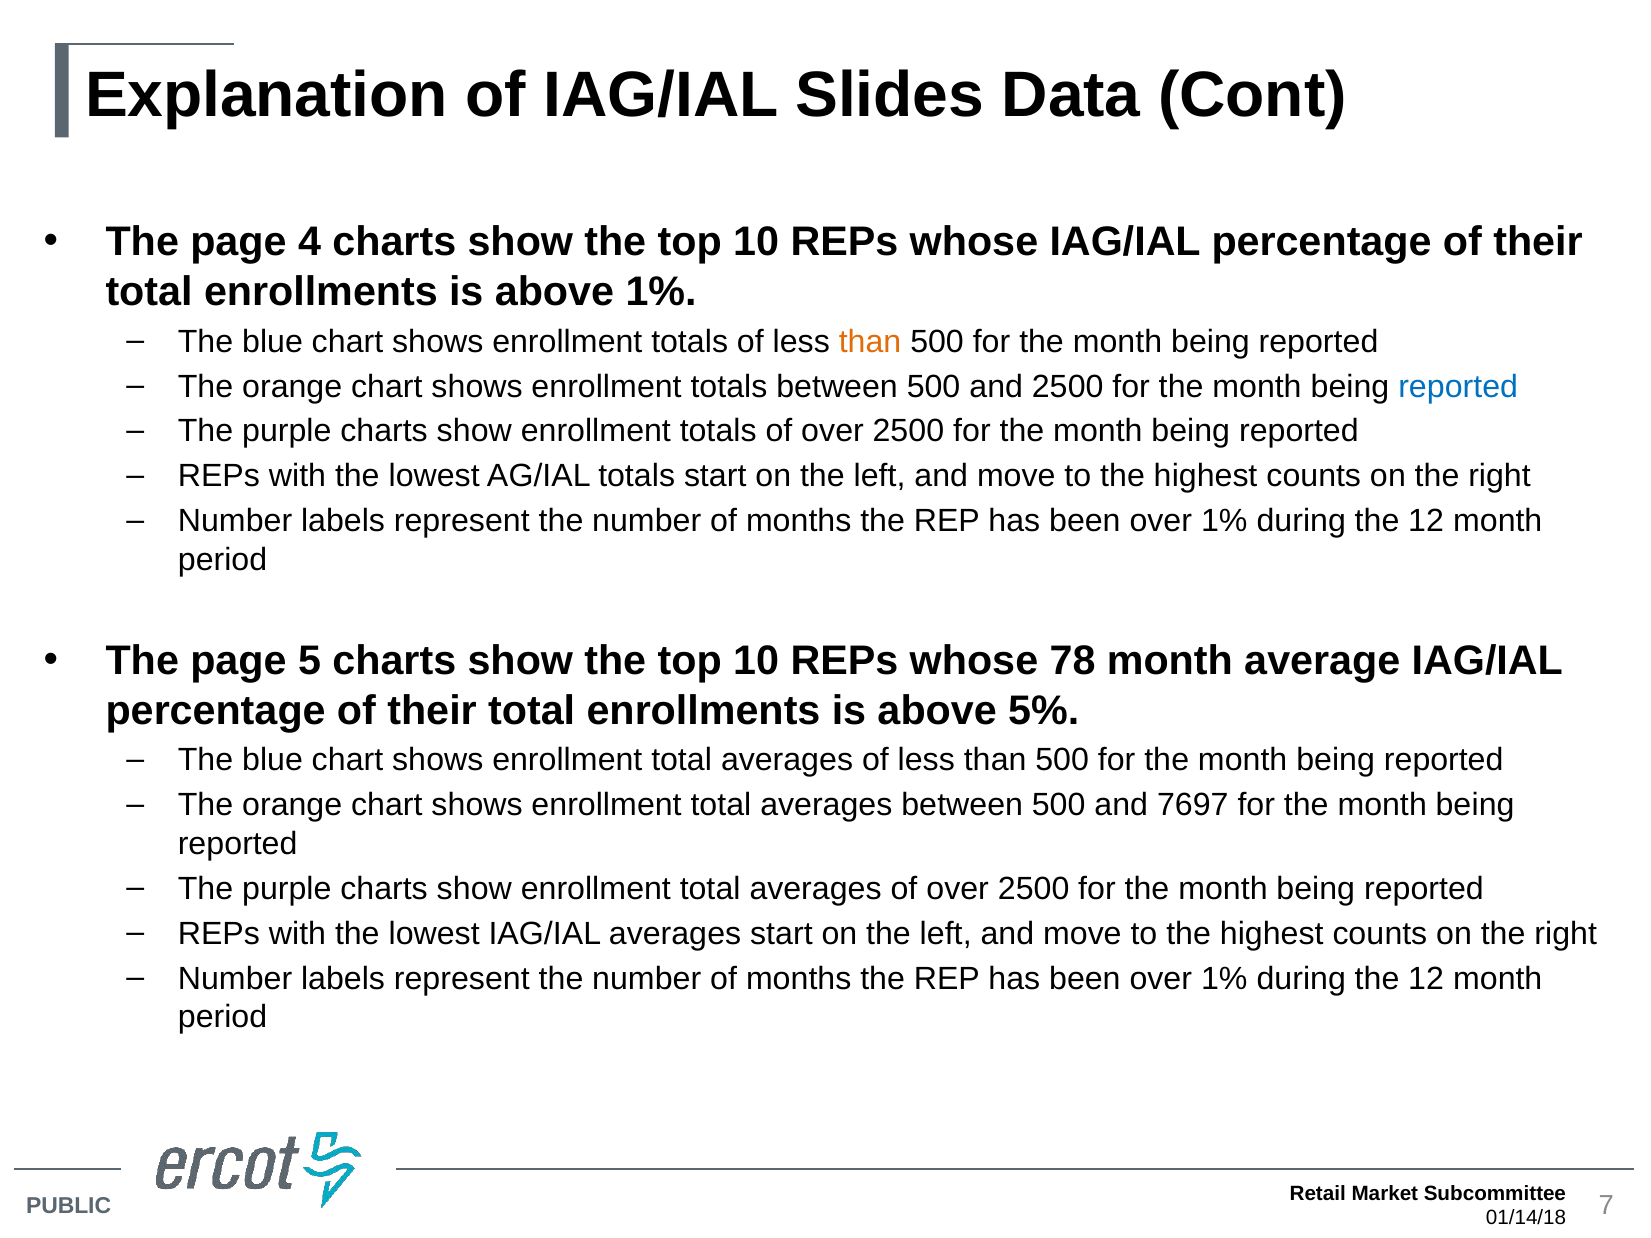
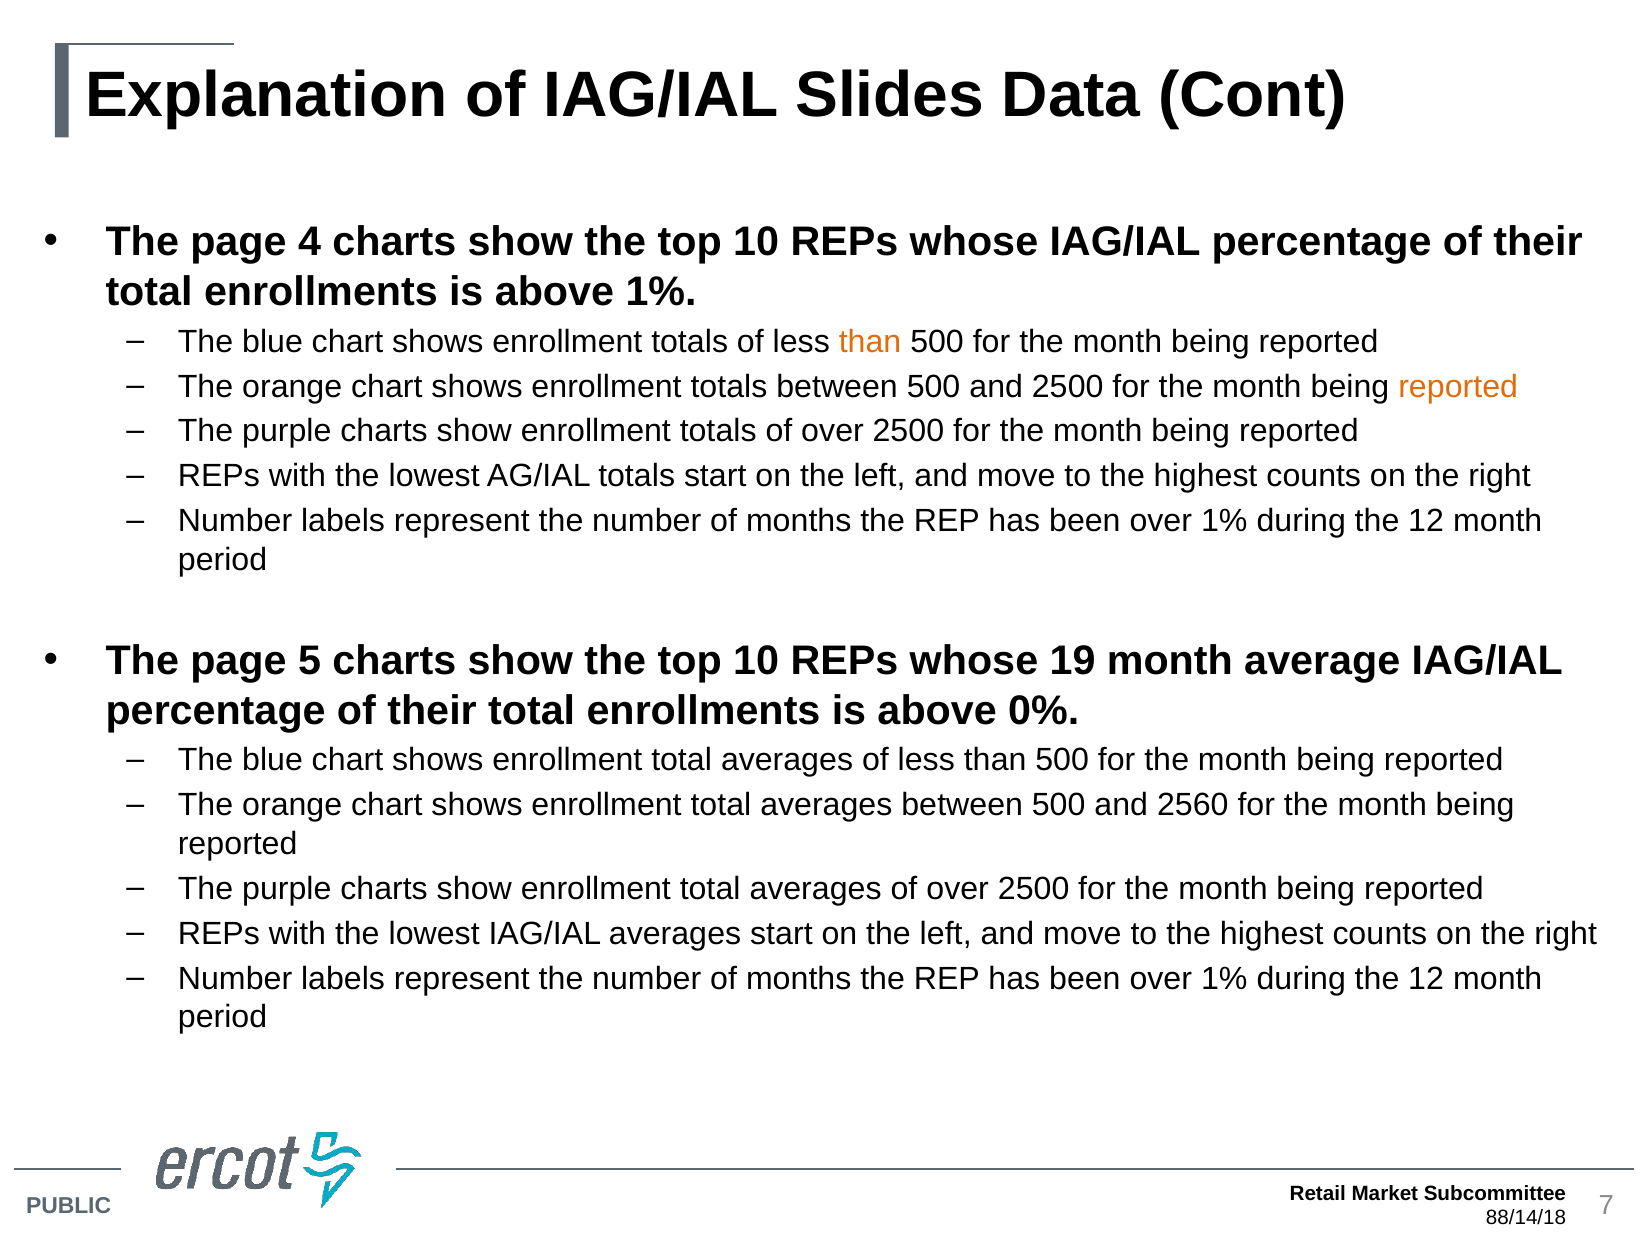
reported at (1458, 386) colour: blue -> orange
78: 78 -> 19
5%: 5% -> 0%
7697: 7697 -> 2560
01/14/18: 01/14/18 -> 88/14/18
